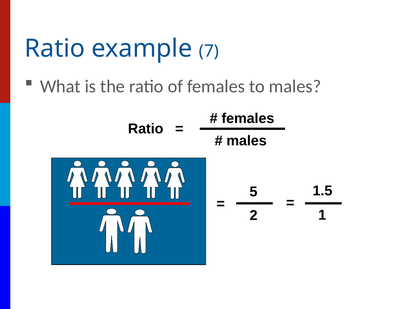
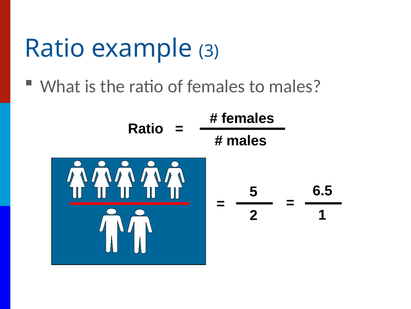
7: 7 -> 3
1.5: 1.5 -> 6.5
